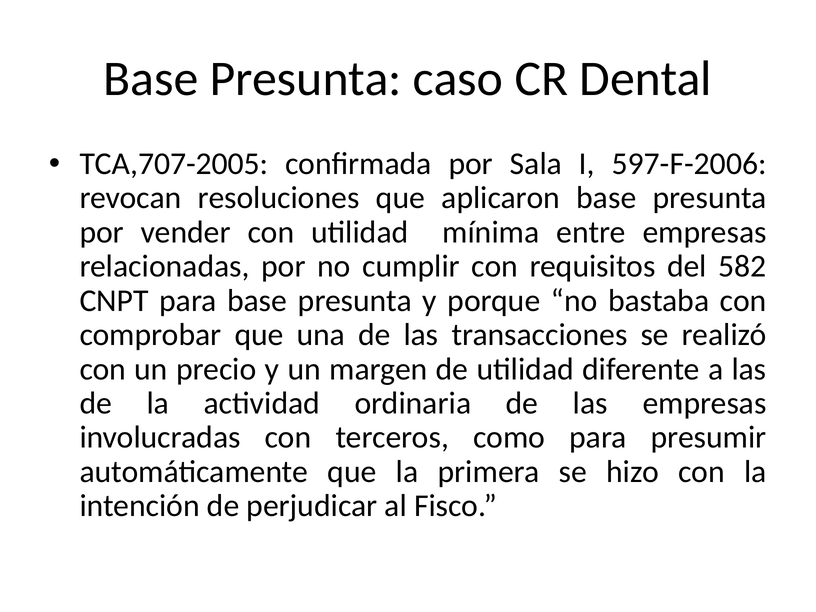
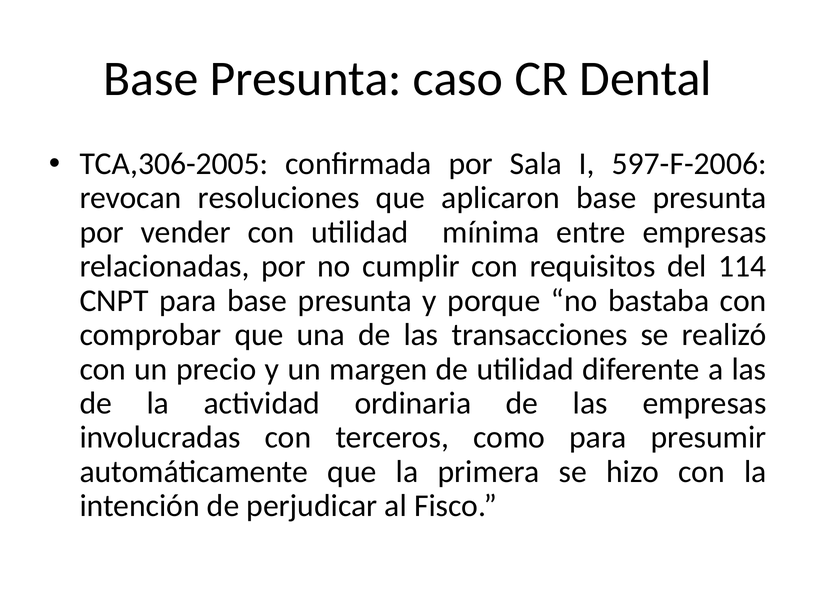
TCA,707-2005: TCA,707-2005 -> TCA,306-2005
582: 582 -> 114
